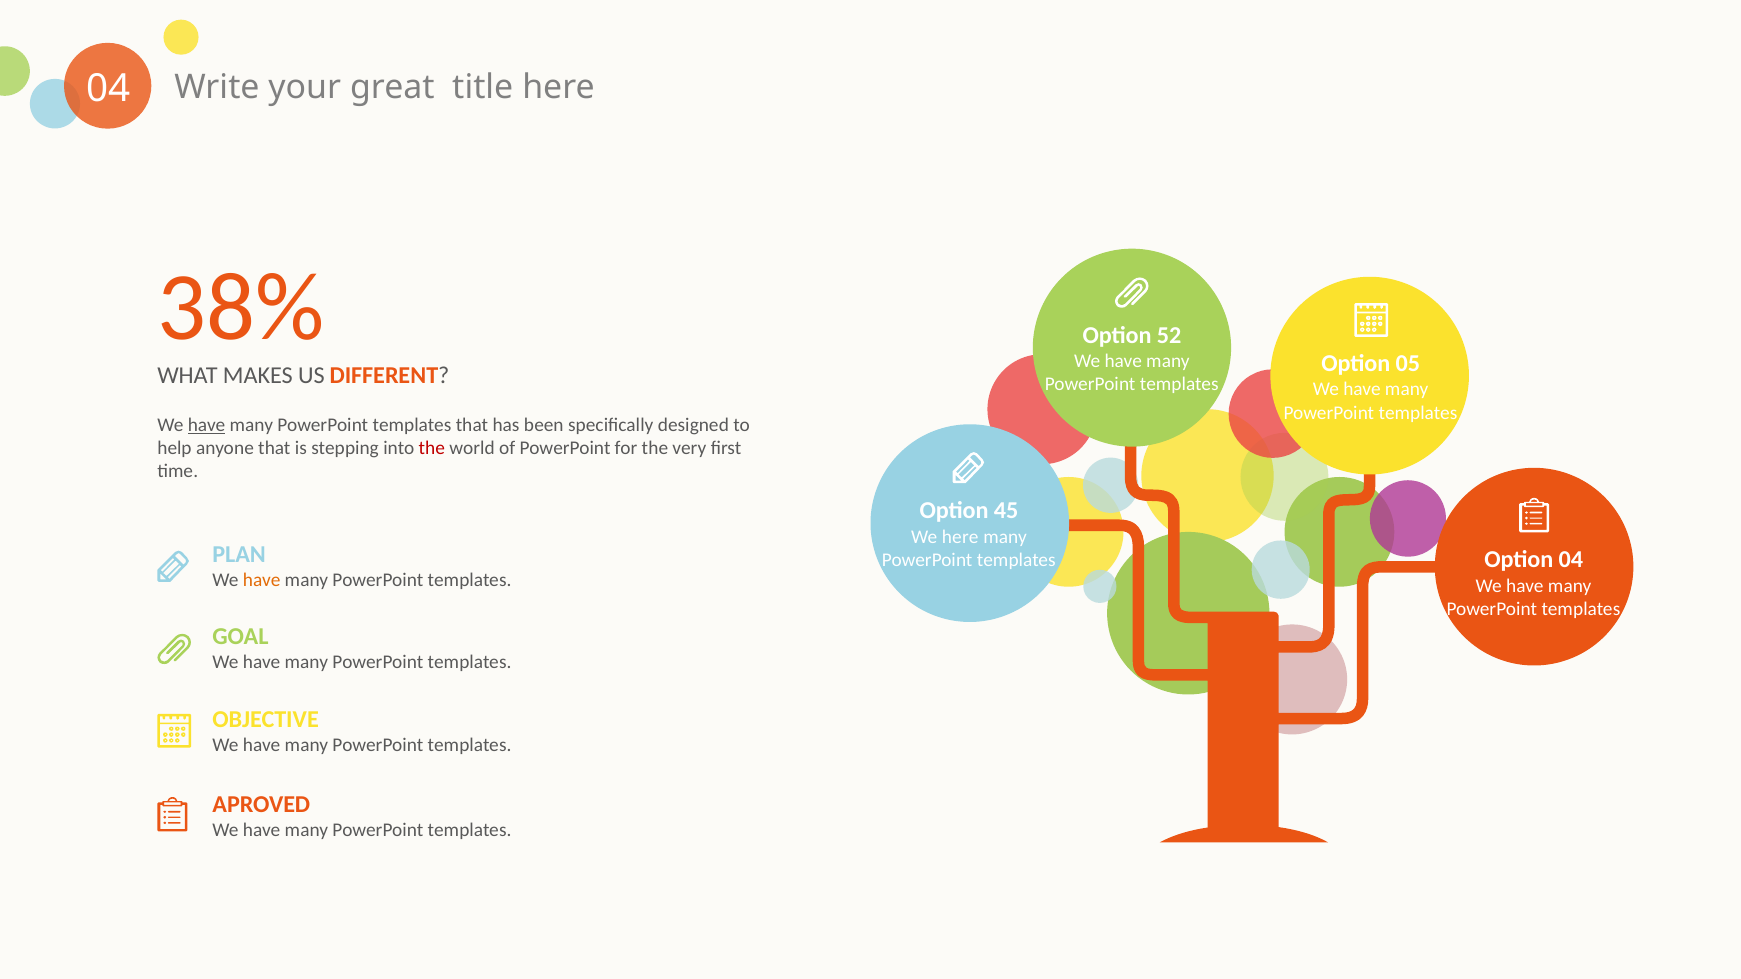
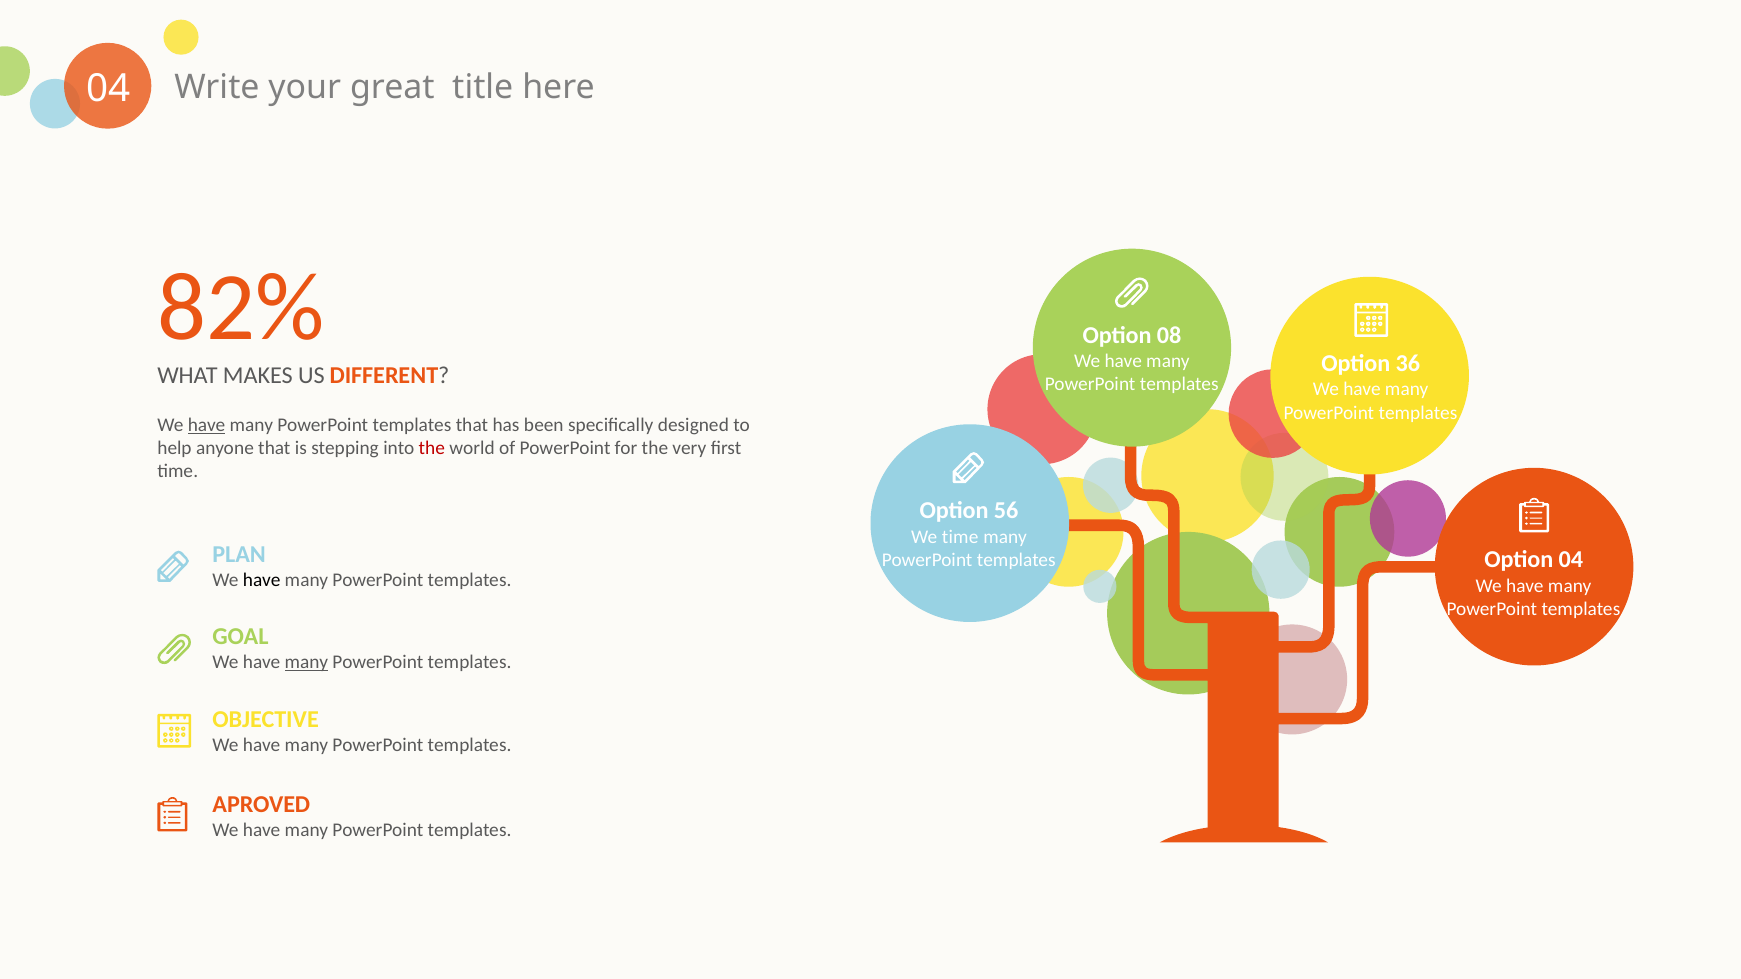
38%: 38% -> 82%
52: 52 -> 08
05: 05 -> 36
45: 45 -> 56
We here: here -> time
have at (262, 580) colour: orange -> black
many at (306, 662) underline: none -> present
